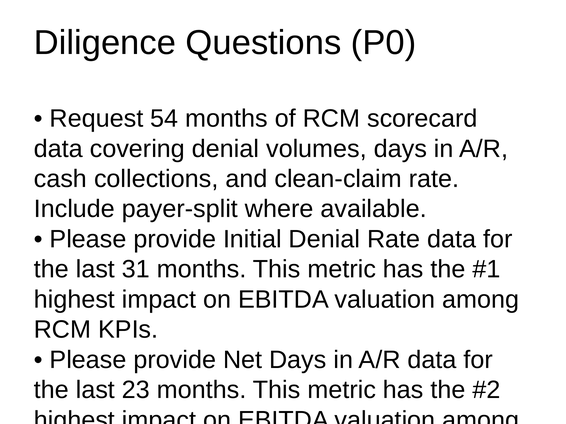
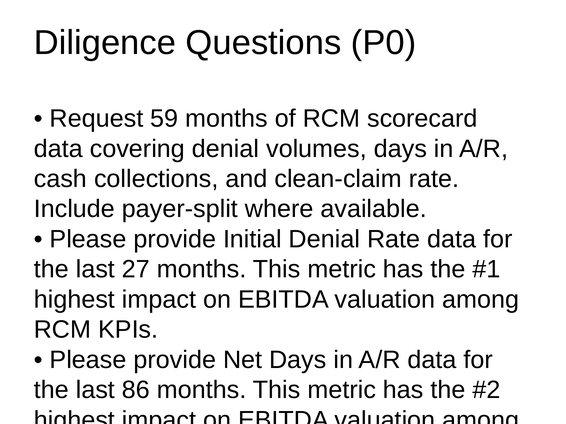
54: 54 -> 59
31: 31 -> 27
23: 23 -> 86
